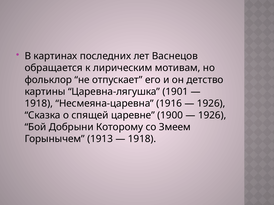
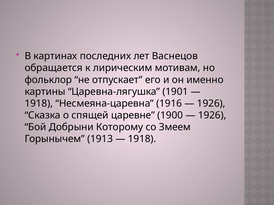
детство: детство -> именно
